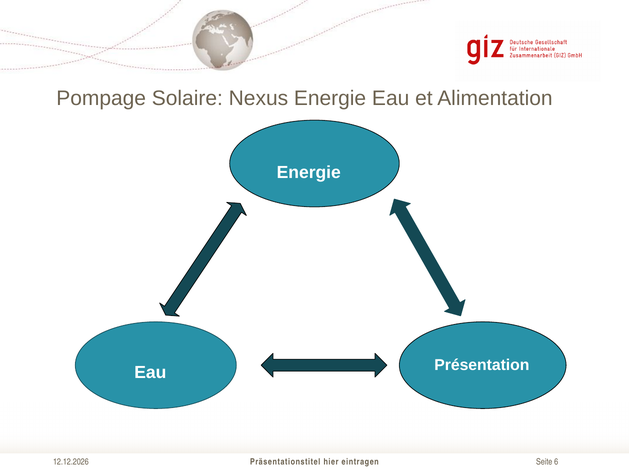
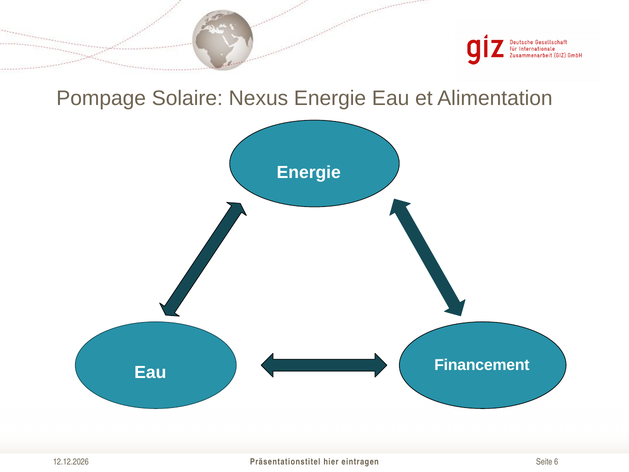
Présentation: Présentation -> Financement
